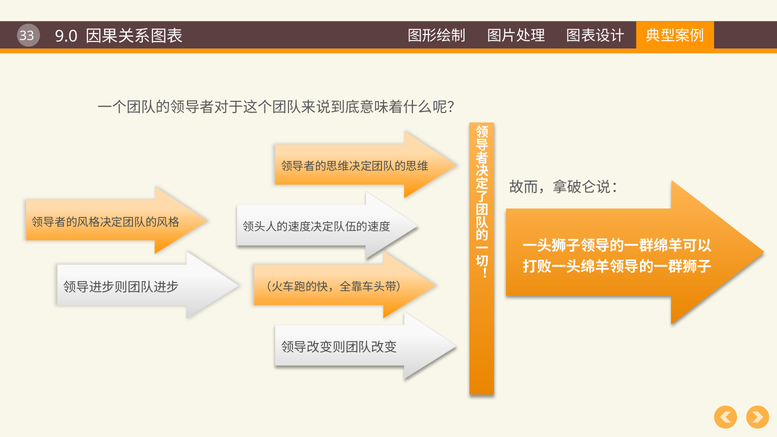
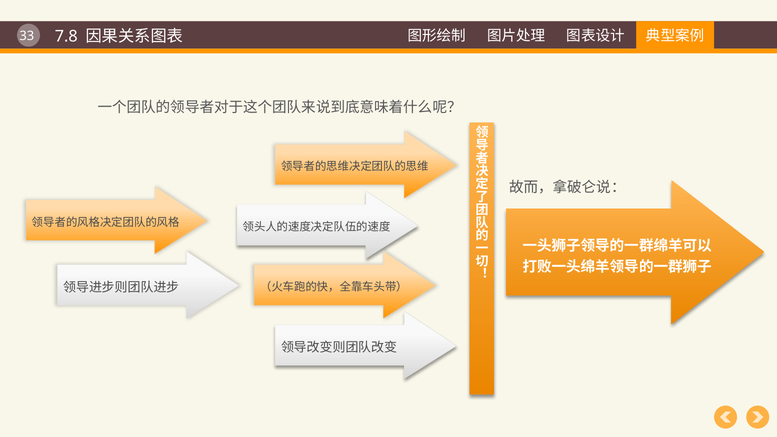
9.0: 9.0 -> 7.8
